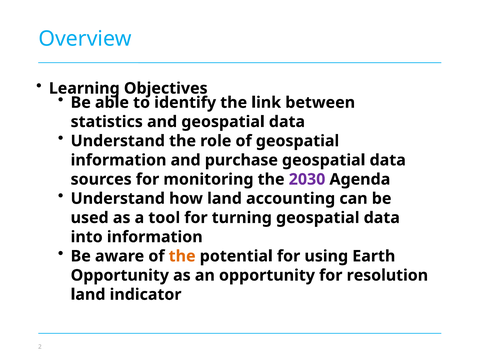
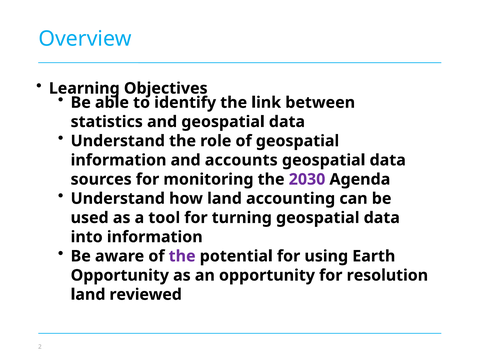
purchase: purchase -> accounts
the at (182, 256) colour: orange -> purple
indicator: indicator -> reviewed
